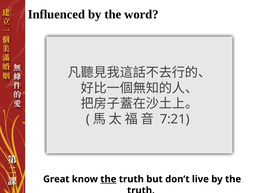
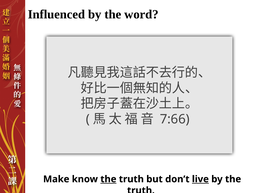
7:21: 7:21 -> 7:66
Great: Great -> Make
live underline: none -> present
